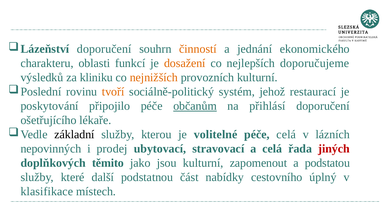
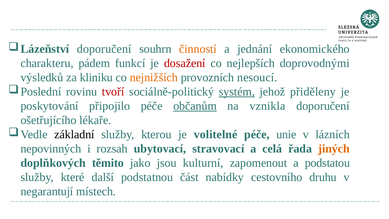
oblasti: oblasti -> pádem
dosažení colour: orange -> red
doporučujeme: doporučujeme -> doprovodnými
provozních kulturní: kulturní -> nesoucí
tvoří colour: orange -> red
systém underline: none -> present
restaurací: restaurací -> přiděleny
přihlásí: přihlásí -> vznikla
péče celá: celá -> unie
prodej: prodej -> rozsah
jiných colour: red -> orange
úplný: úplný -> druhu
klasifikace: klasifikace -> negarantují
